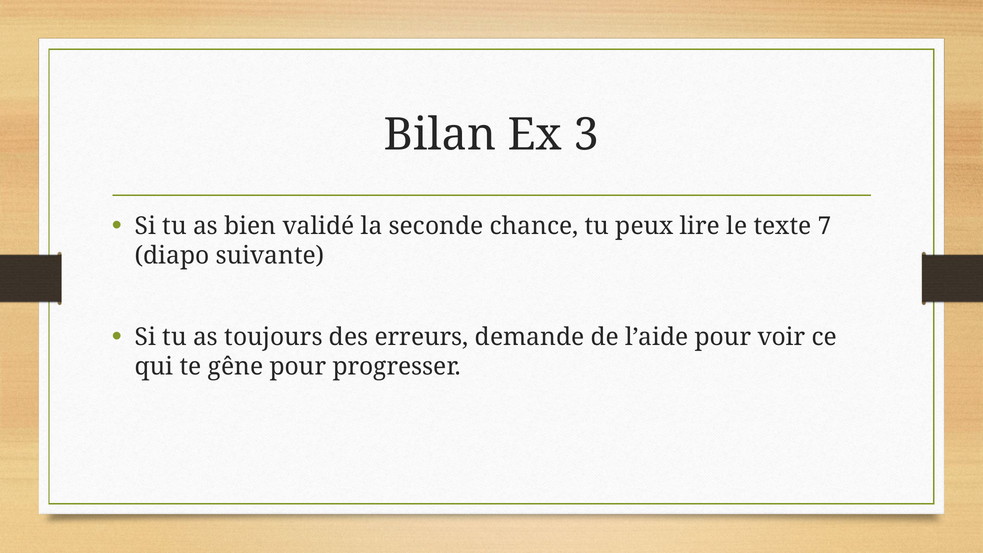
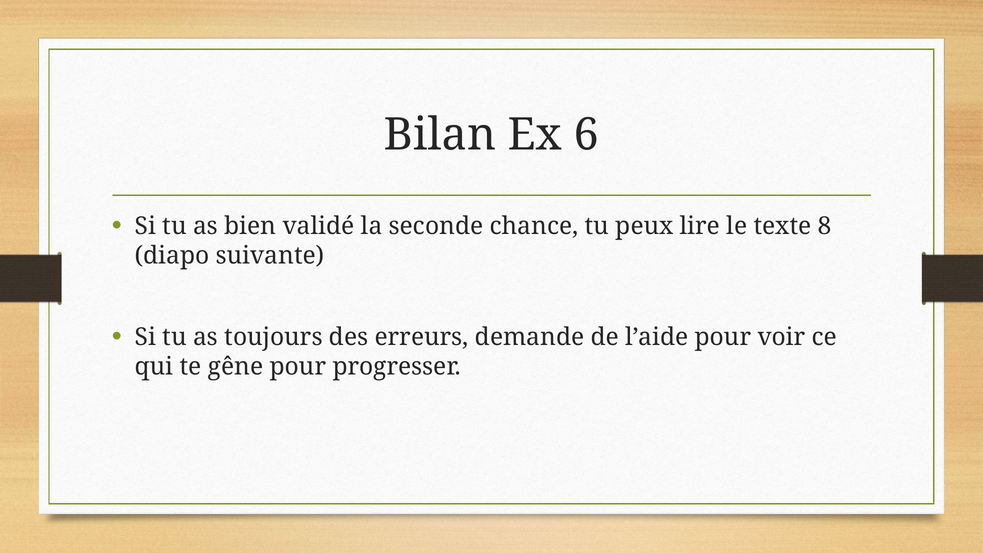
3: 3 -> 6
7: 7 -> 8
